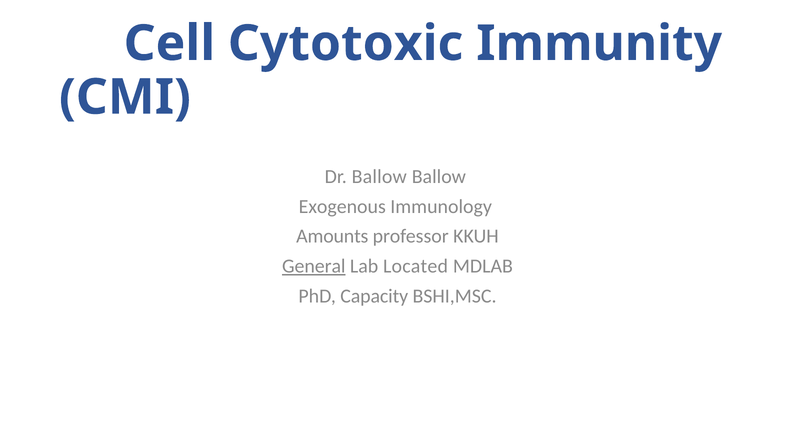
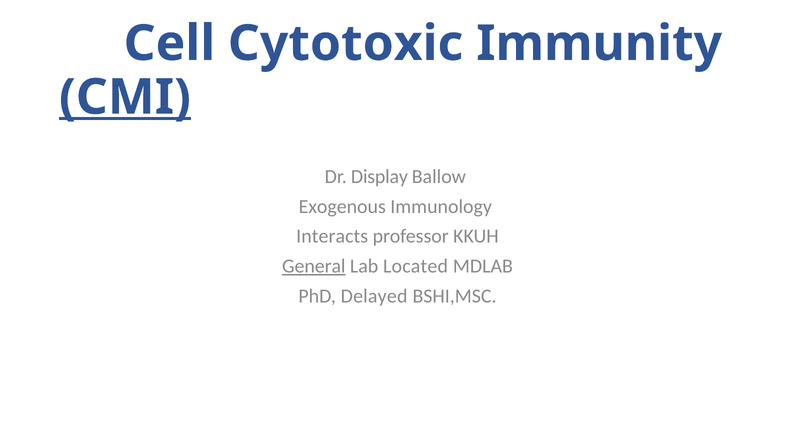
CMI underline: none -> present
Dr Ballow: Ballow -> Display
Amounts: Amounts -> Interacts
Capacity: Capacity -> Delayed
